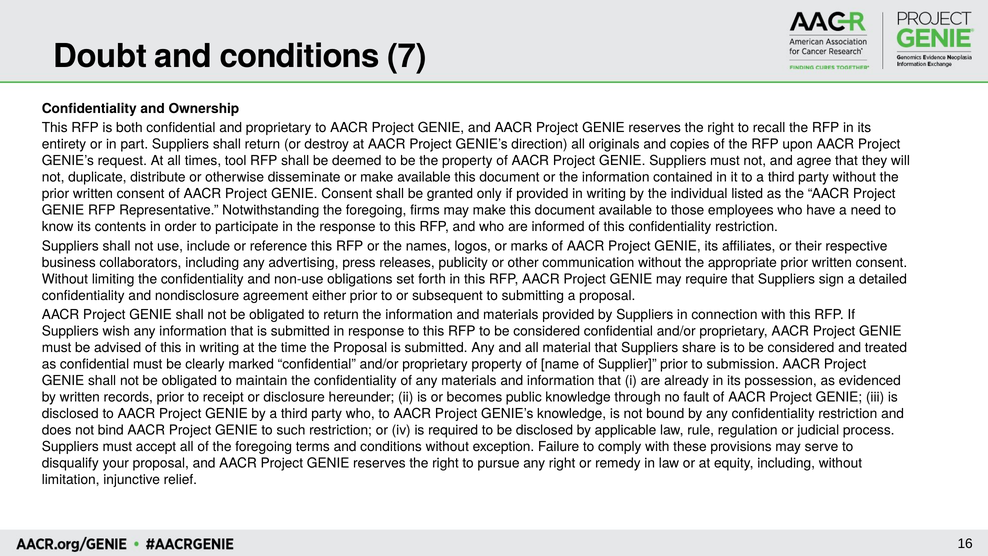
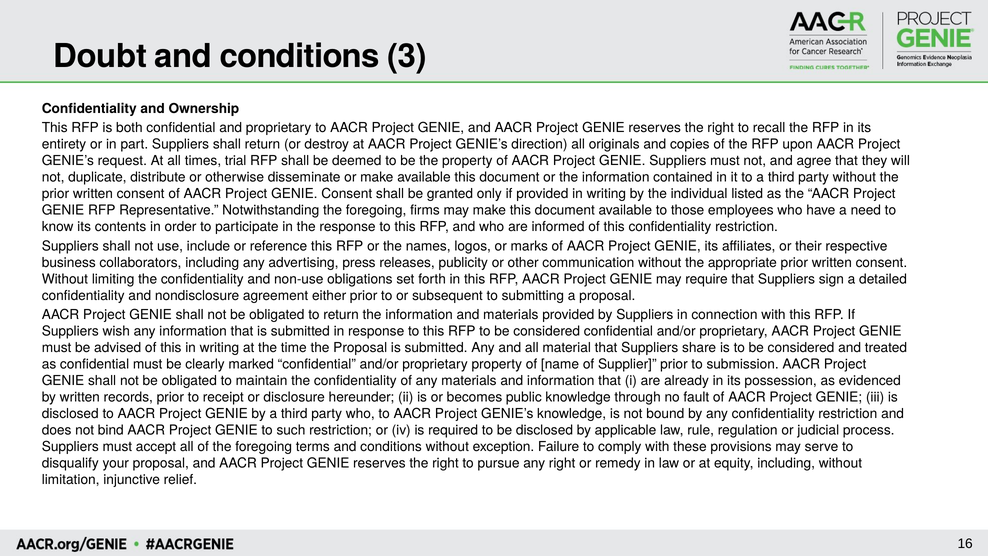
7: 7 -> 3
tool: tool -> trial
